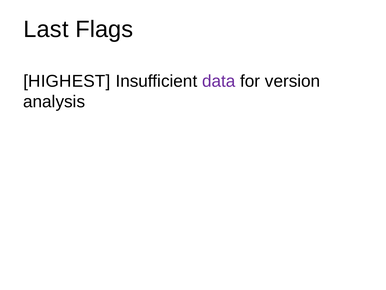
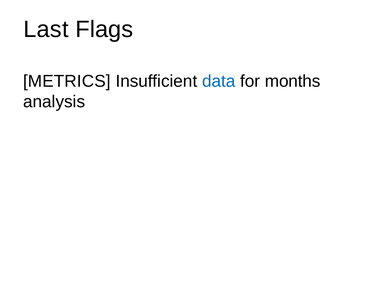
HIGHEST: HIGHEST -> METRICS
data colour: purple -> blue
version: version -> months
